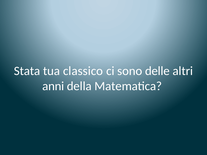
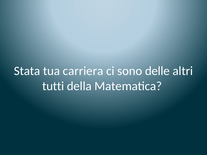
classico: classico -> carriera
anni: anni -> tutti
